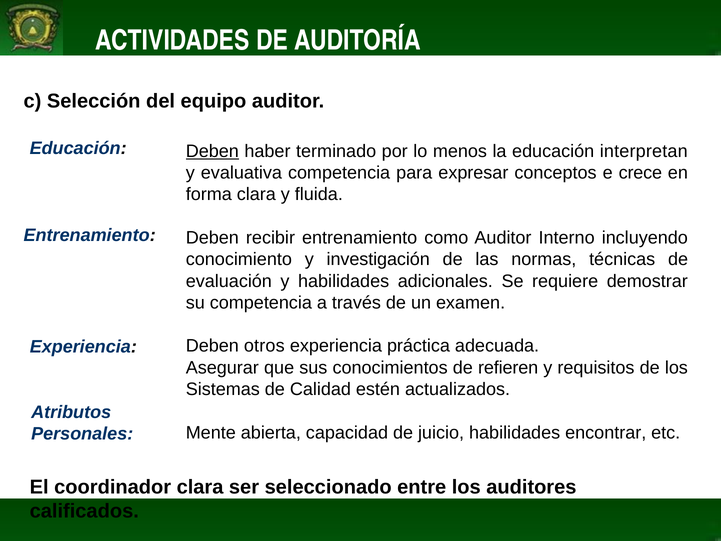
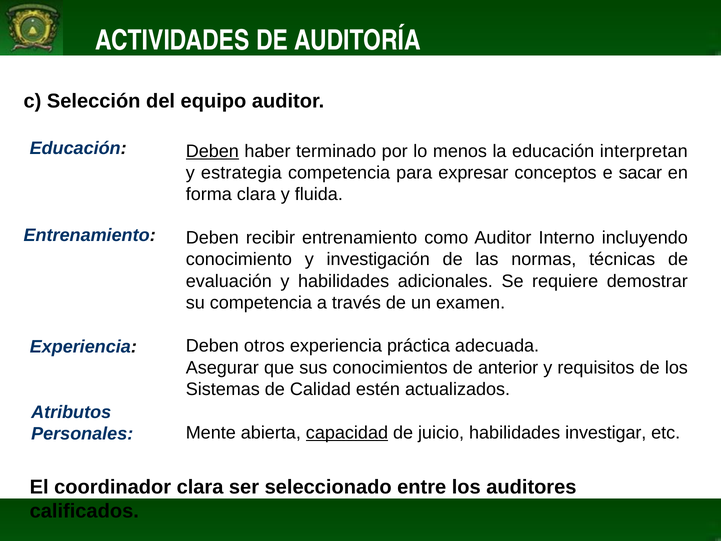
evaluativa: evaluativa -> estrategia
crece: crece -> sacar
refieren: refieren -> anterior
capacidad underline: none -> present
encontrar: encontrar -> investigar
